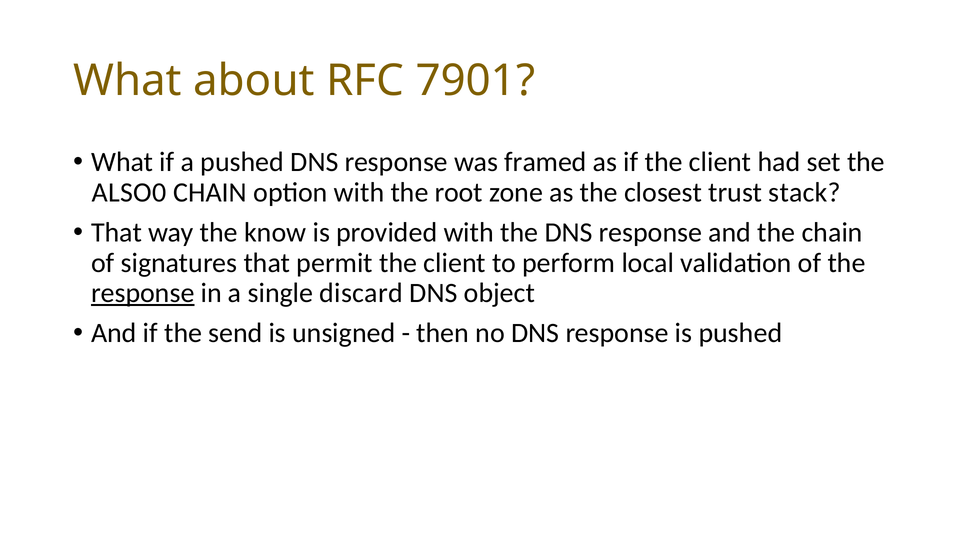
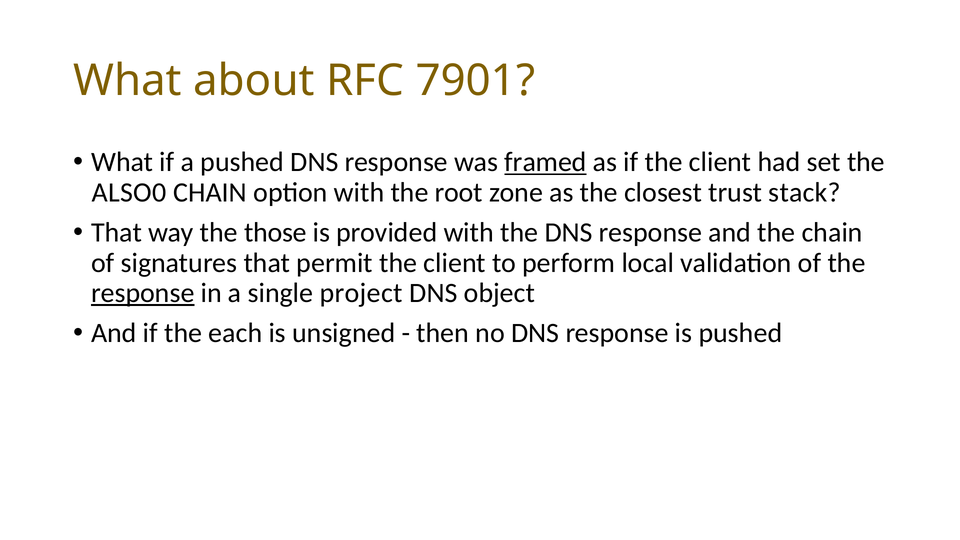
framed underline: none -> present
know: know -> those
discard: discard -> project
send: send -> each
